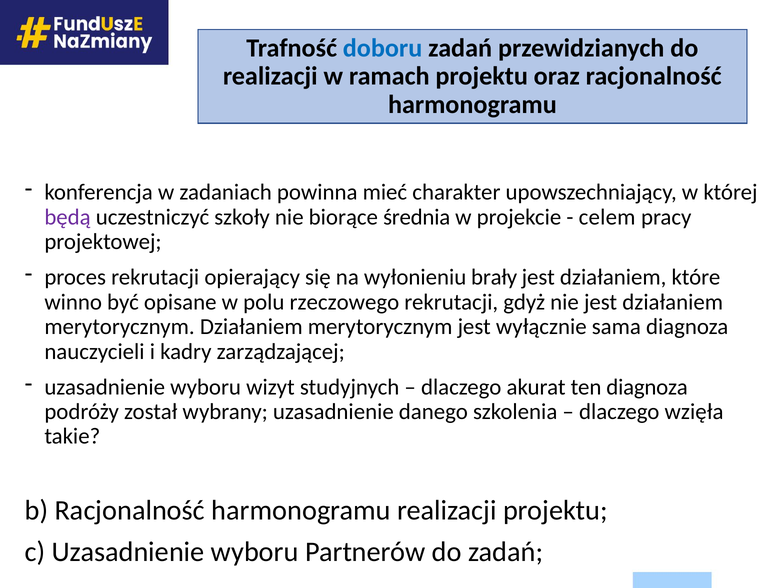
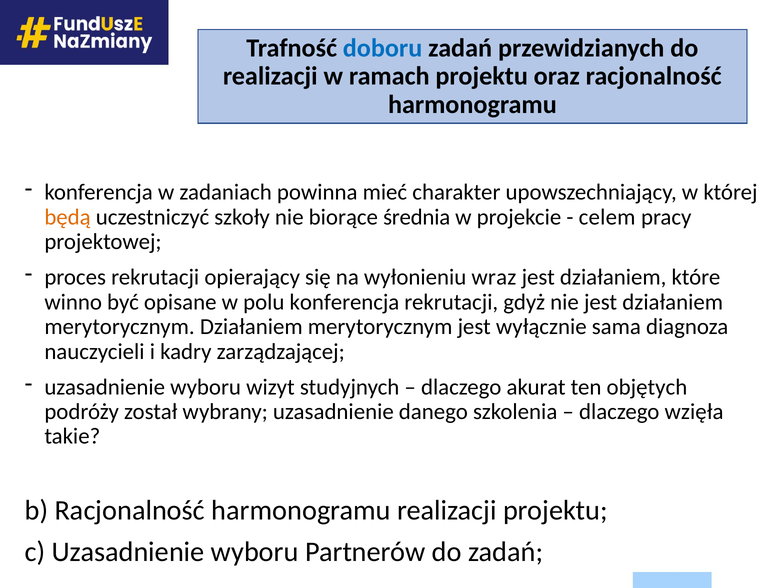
będą colour: purple -> orange
brały: brały -> wraz
polu rzeczowego: rzeczowego -> konferencja
ten diagnoza: diagnoza -> objętych
